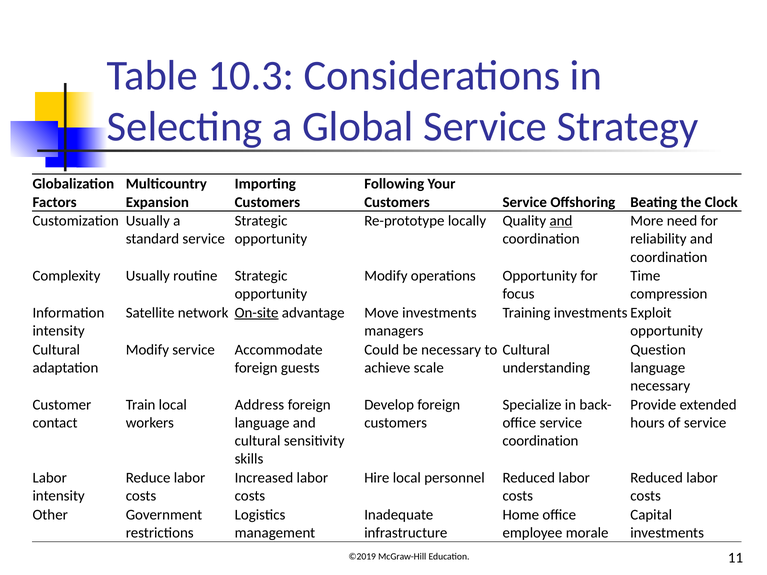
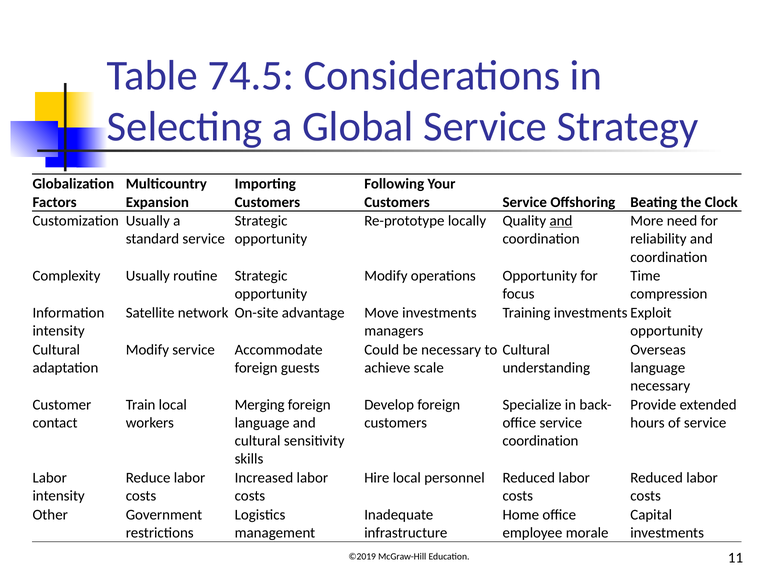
10.3: 10.3 -> 74.5
On-site underline: present -> none
Question: Question -> Overseas
Address: Address -> Merging
